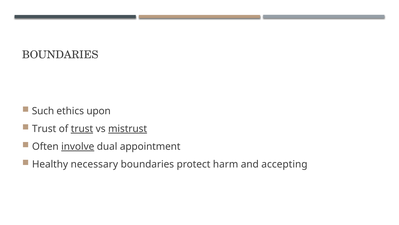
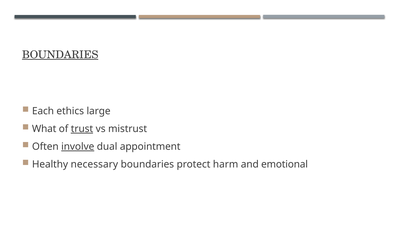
BOUNDARIES at (60, 55) underline: none -> present
Such: Such -> Each
upon: upon -> large
Trust at (44, 129): Trust -> What
mistrust underline: present -> none
accepting: accepting -> emotional
